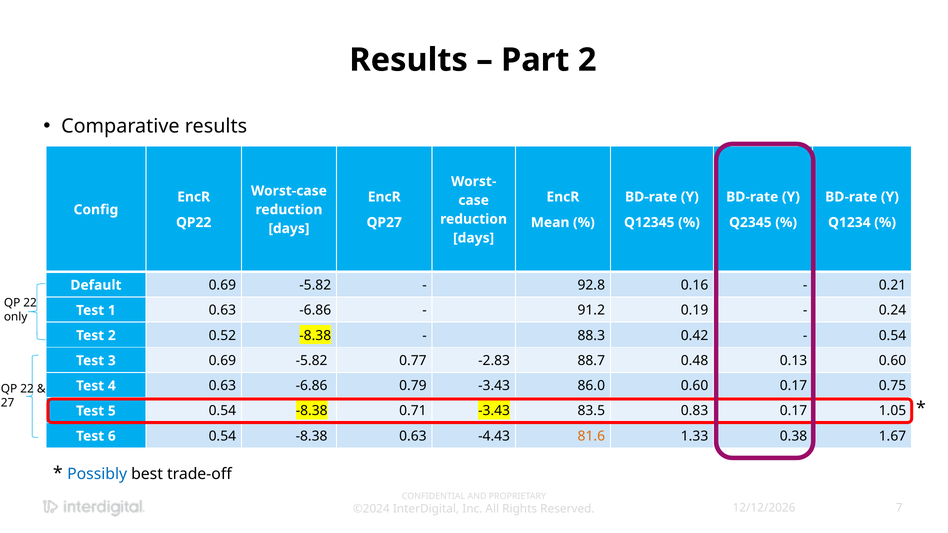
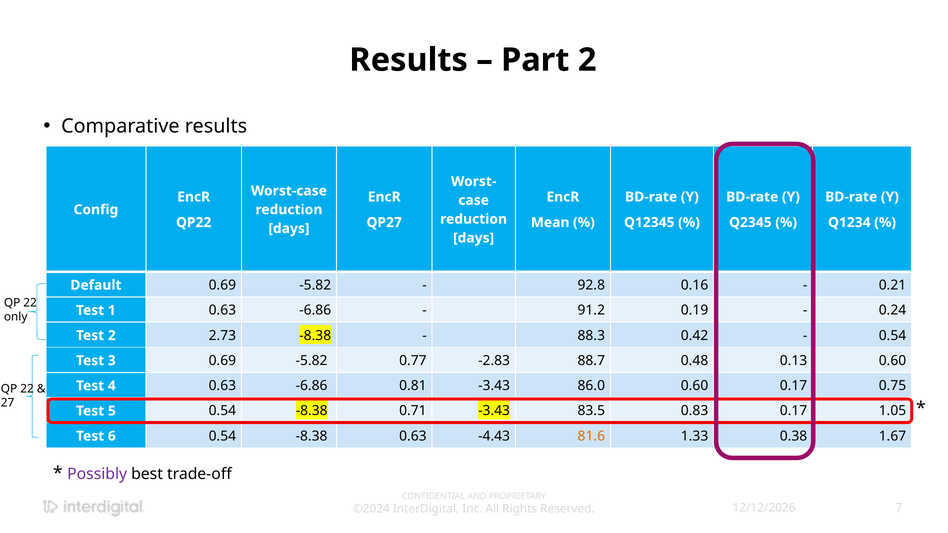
0.52: 0.52 -> 2.73
0.79: 0.79 -> 0.81
Possibly colour: blue -> purple
